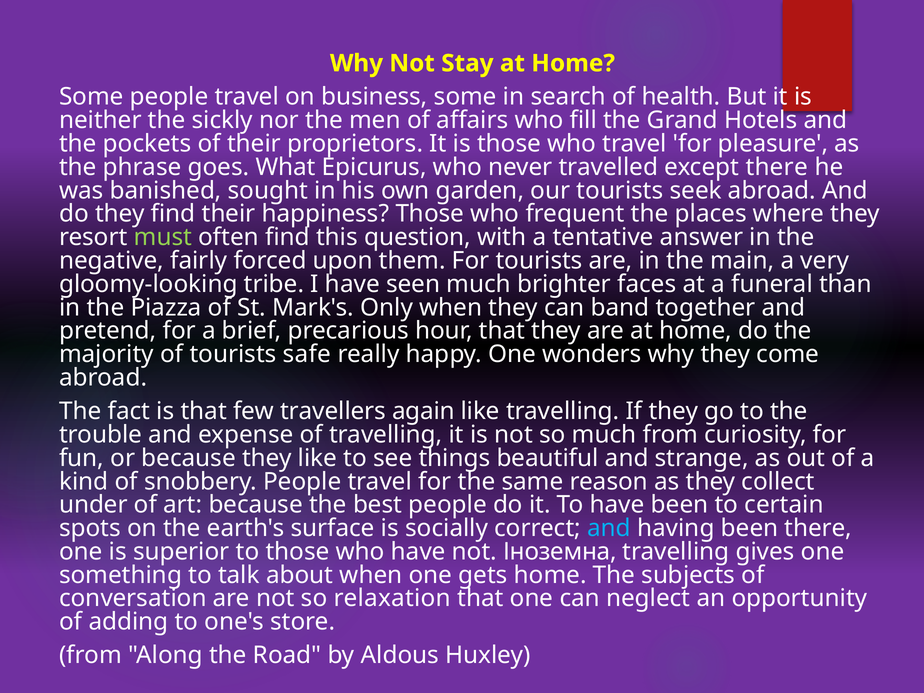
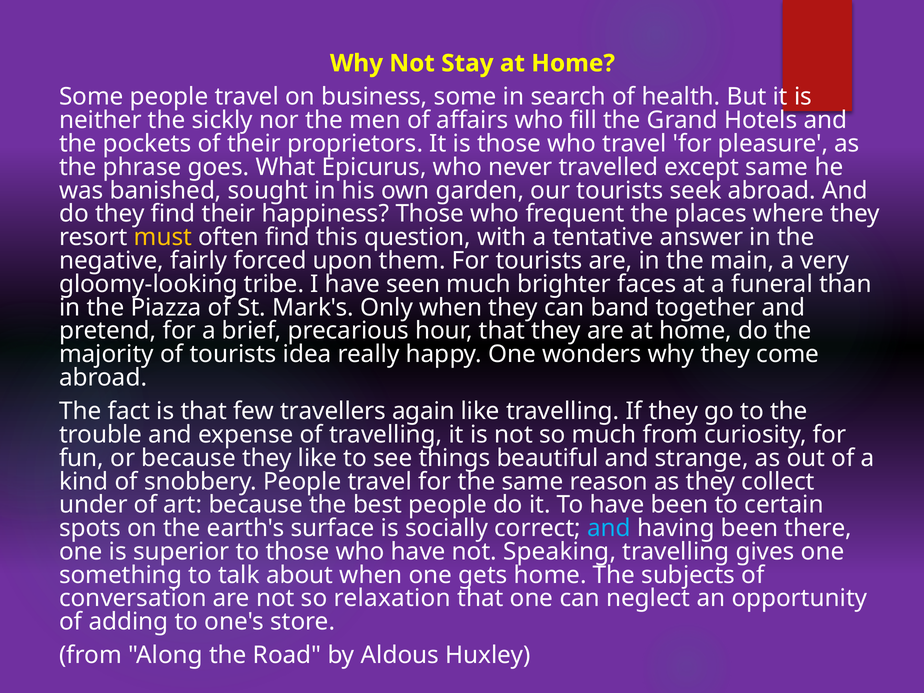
except there: there -> same
must colour: light green -> yellow
safe: safe -> idea
Іноземна: Іноземна -> Speaking
